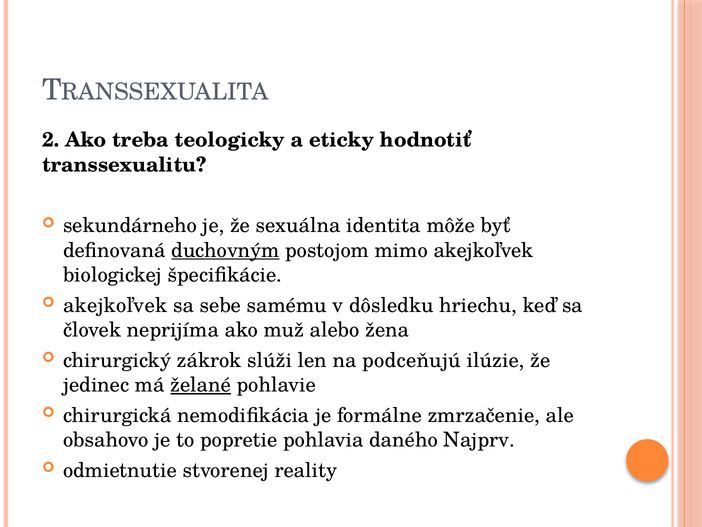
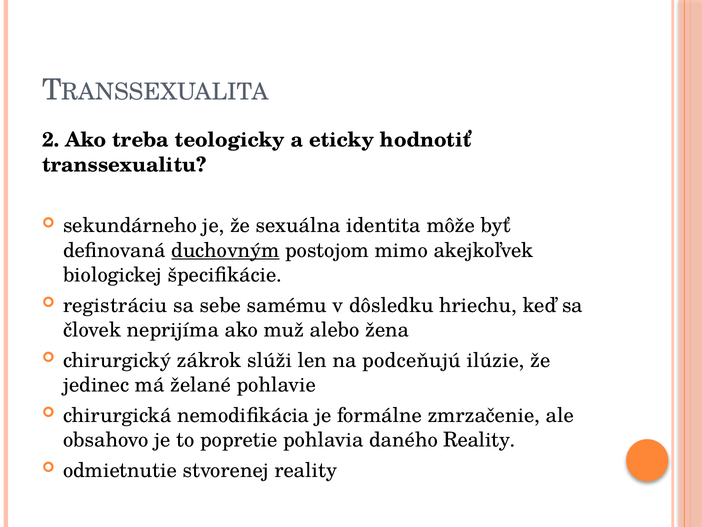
akejkoľvek at (115, 305): akejkoľvek -> registráciu
želané underline: present -> none
daného Najprv: Najprv -> Reality
